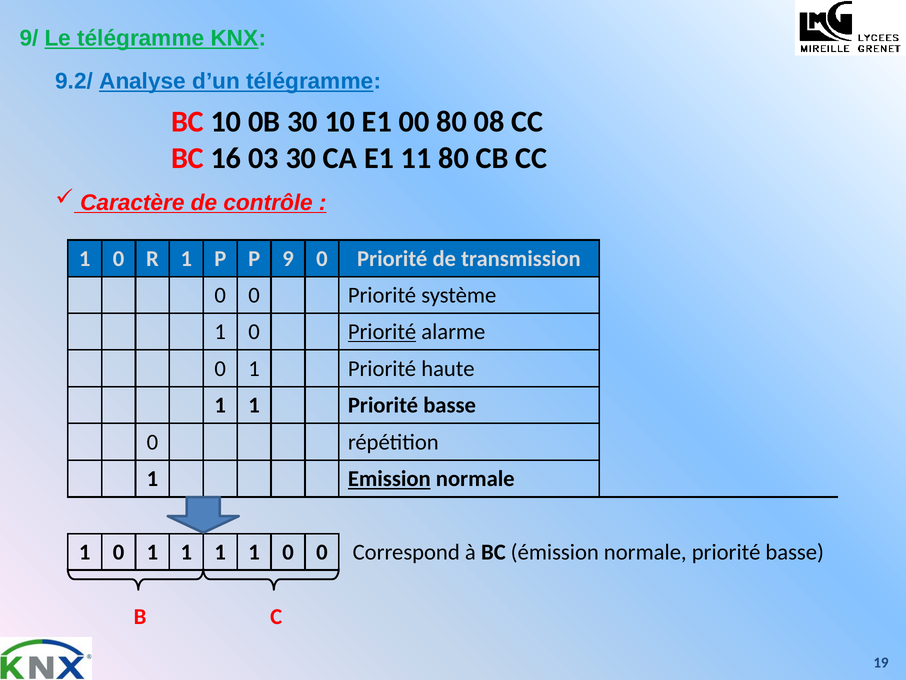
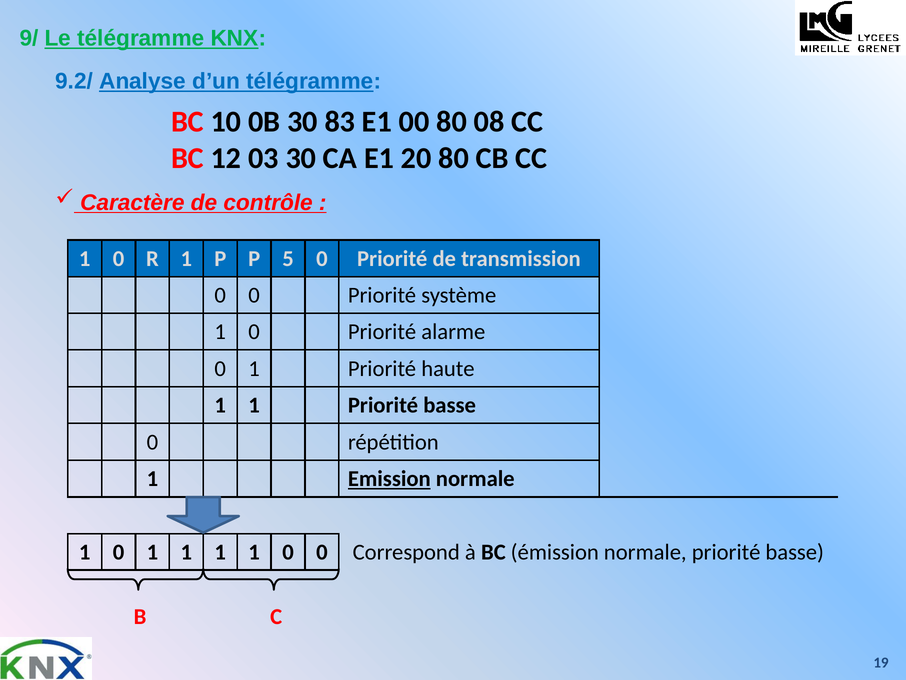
30 10: 10 -> 83
16: 16 -> 12
11: 11 -> 20
9: 9 -> 5
Priorité at (382, 332) underline: present -> none
